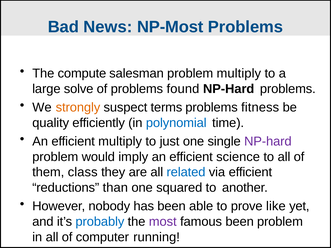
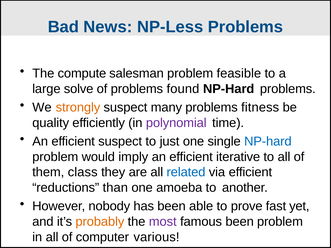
NP-Most: NP-Most -> NP-Less
problem multiply: multiply -> feasible
terms: terms -> many
polynomial colour: blue -> purple
efficient multiply: multiply -> suspect
NP-hard at (268, 141) colour: purple -> blue
science: science -> iterative
squared: squared -> amoeba
like: like -> fast
probably colour: blue -> orange
running: running -> various
